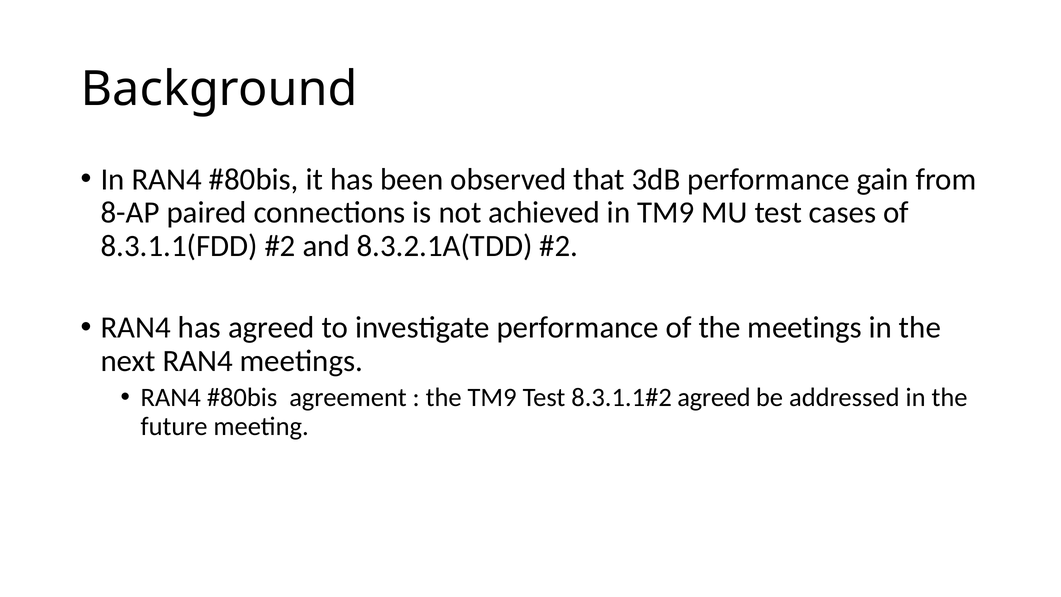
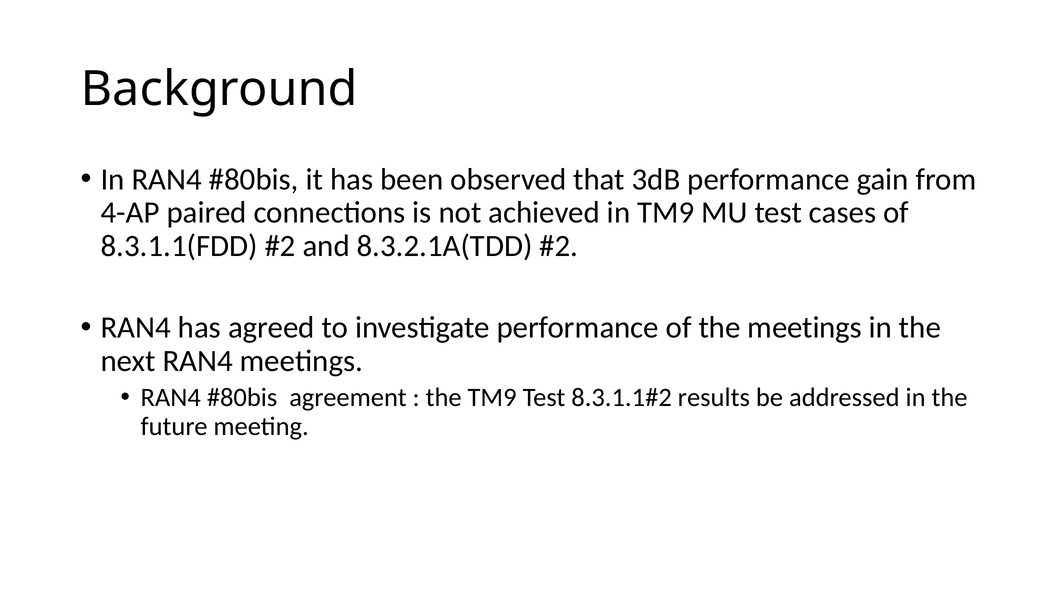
8-AP: 8-AP -> 4-AP
agreed at (714, 397): agreed -> results
